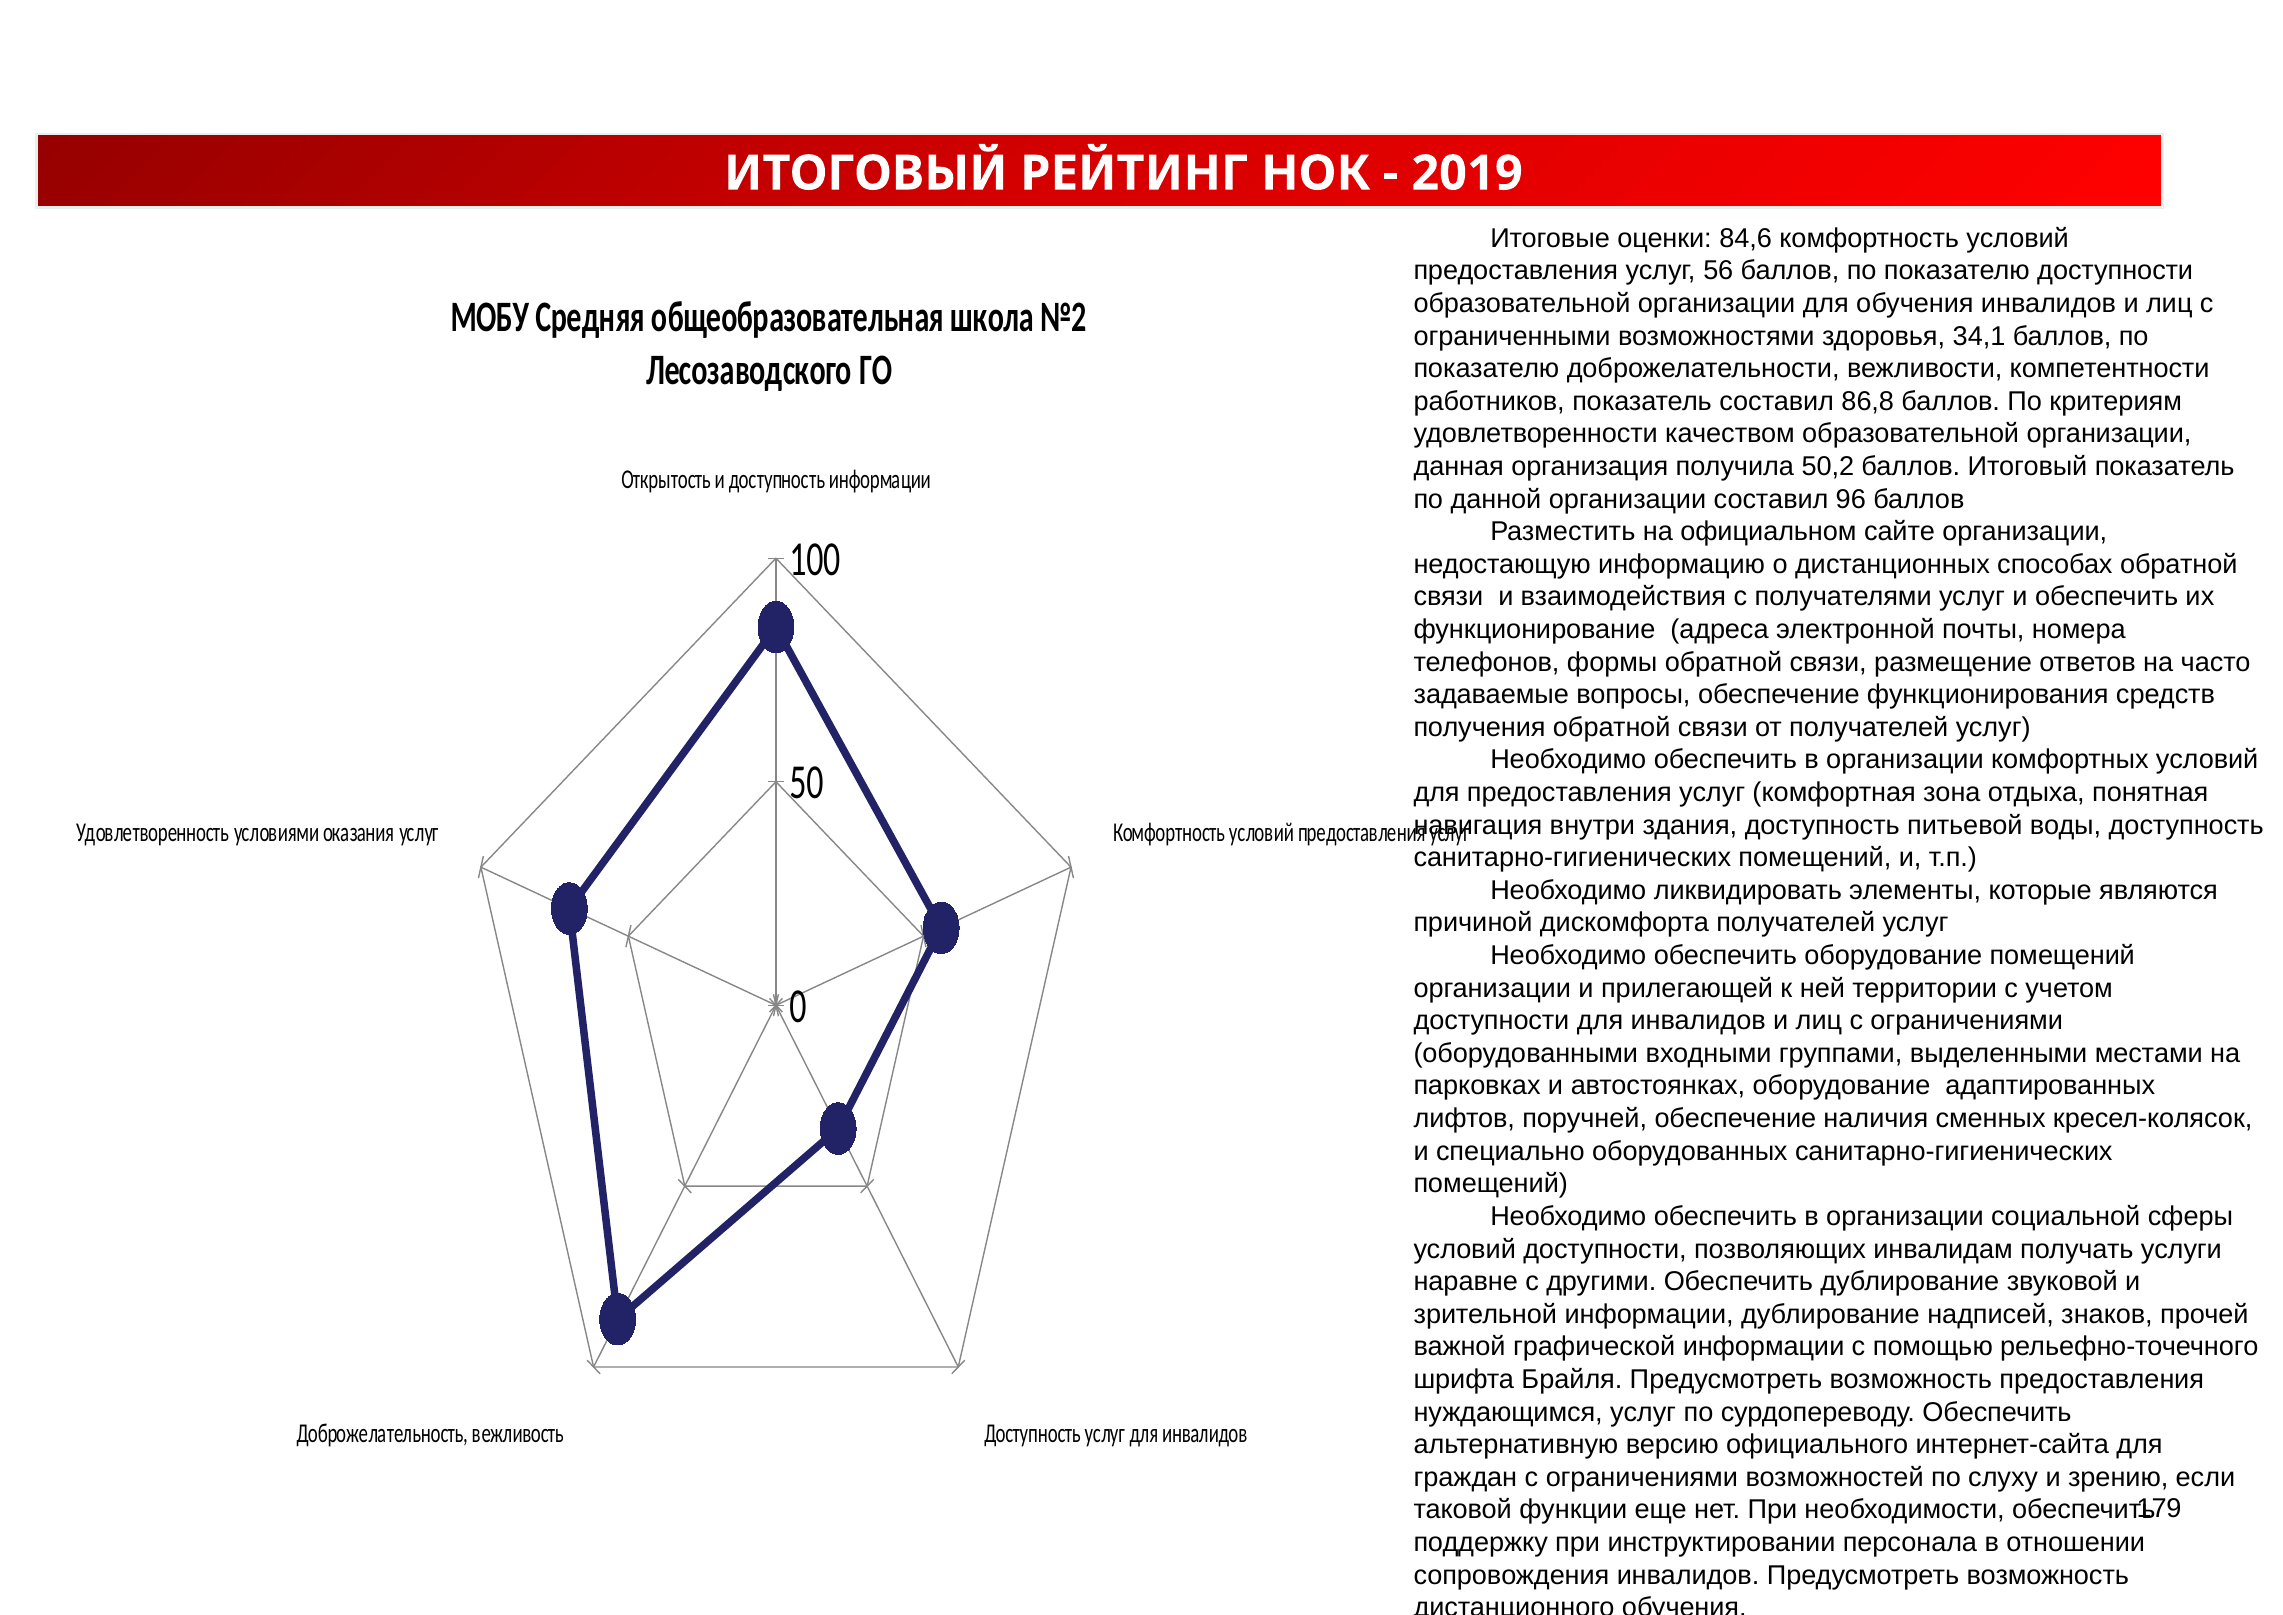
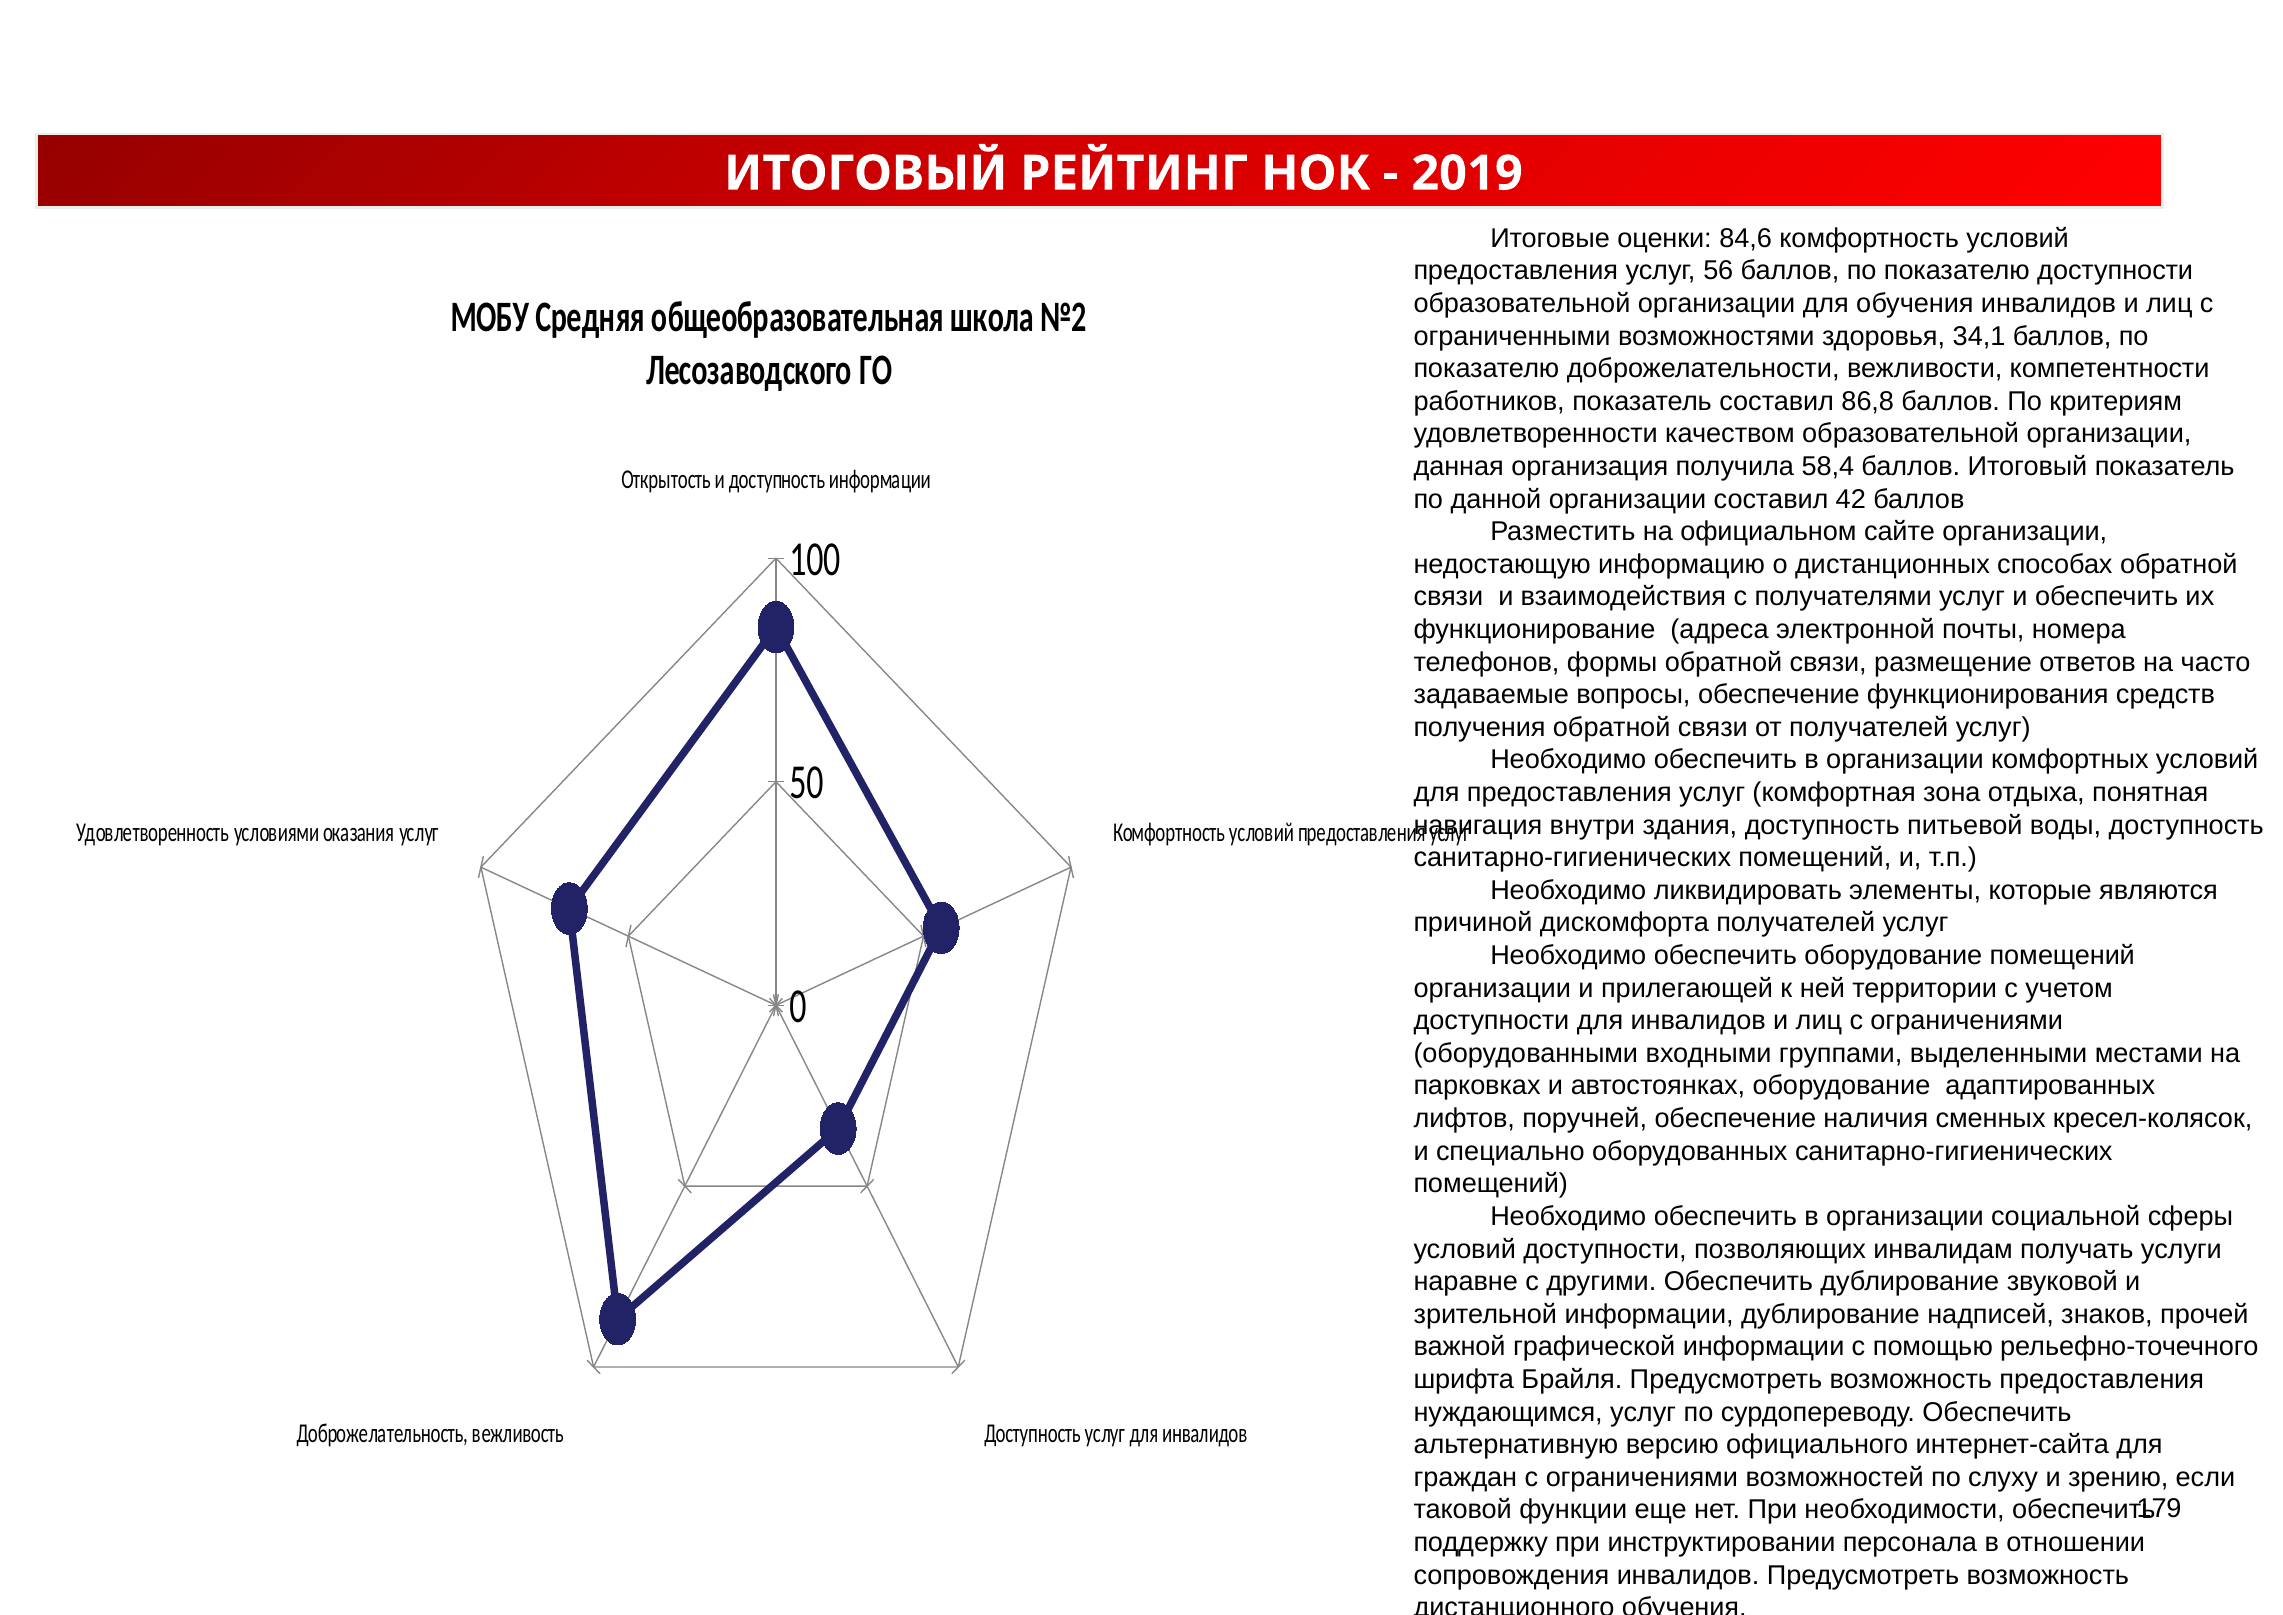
50,2: 50,2 -> 58,4
96: 96 -> 42
